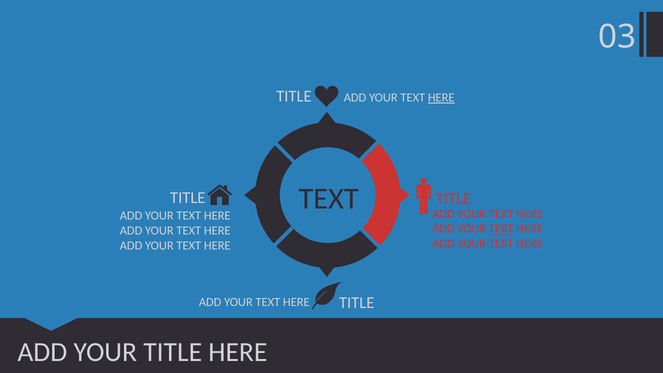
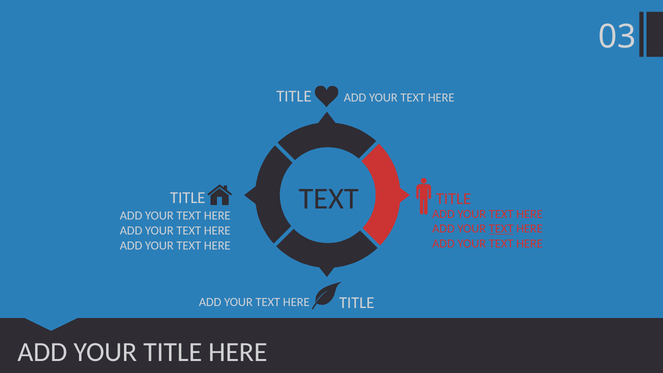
HERE at (441, 98) underline: present -> none
